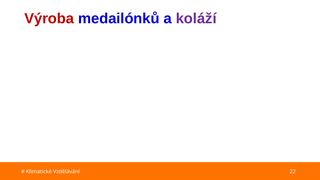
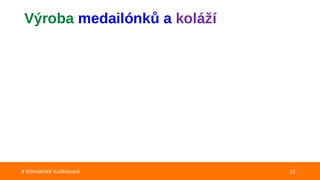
Výroba colour: red -> green
